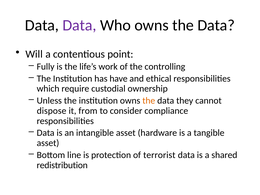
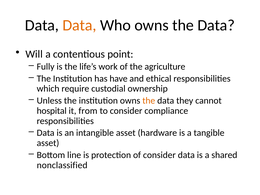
Data at (79, 25) colour: purple -> orange
controlling: controlling -> agriculture
dispose: dispose -> hospital
of terrorist: terrorist -> consider
redistribution: redistribution -> nonclassified
